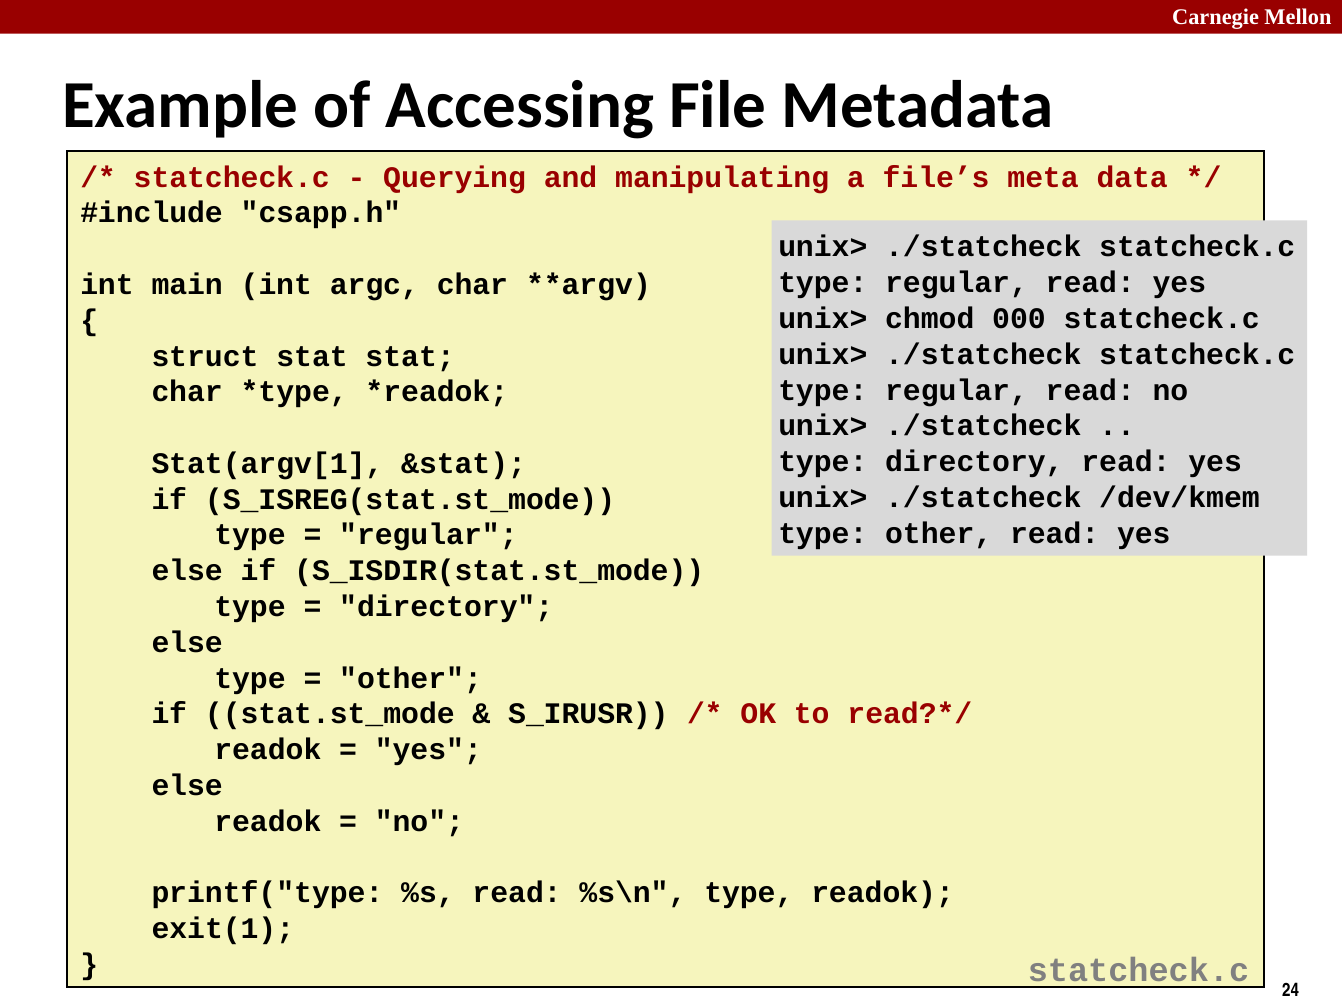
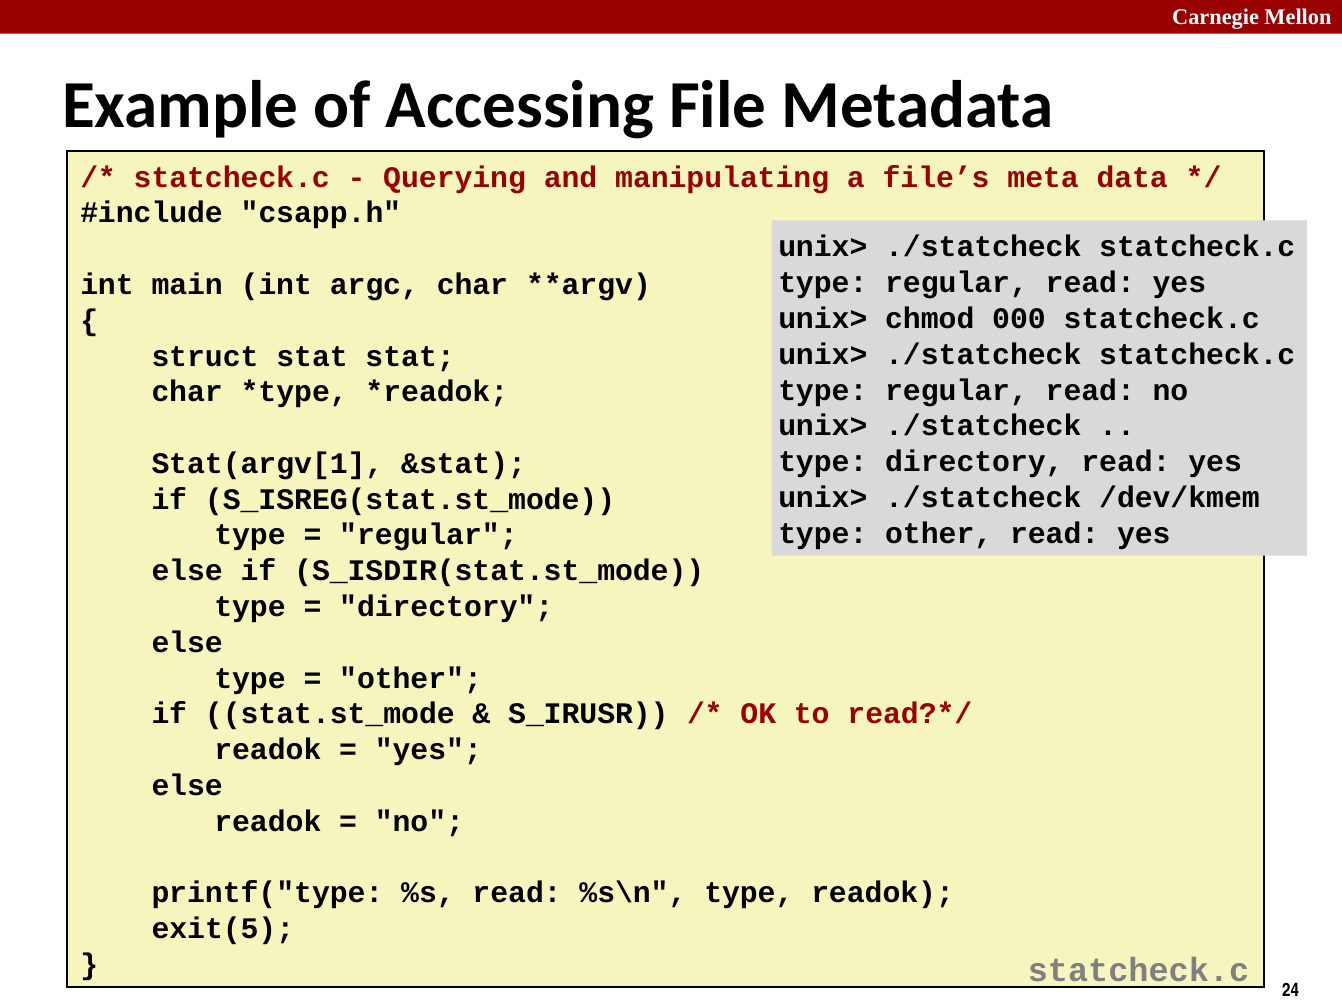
exit(1: exit(1 -> exit(5
